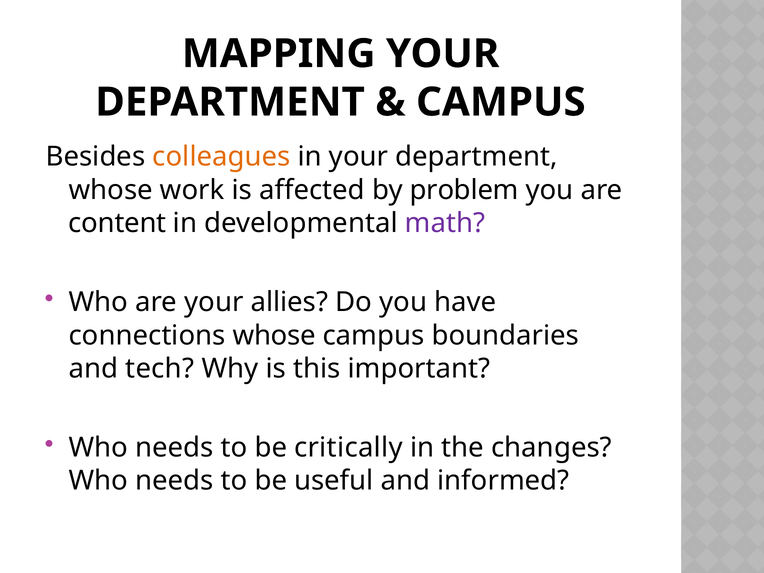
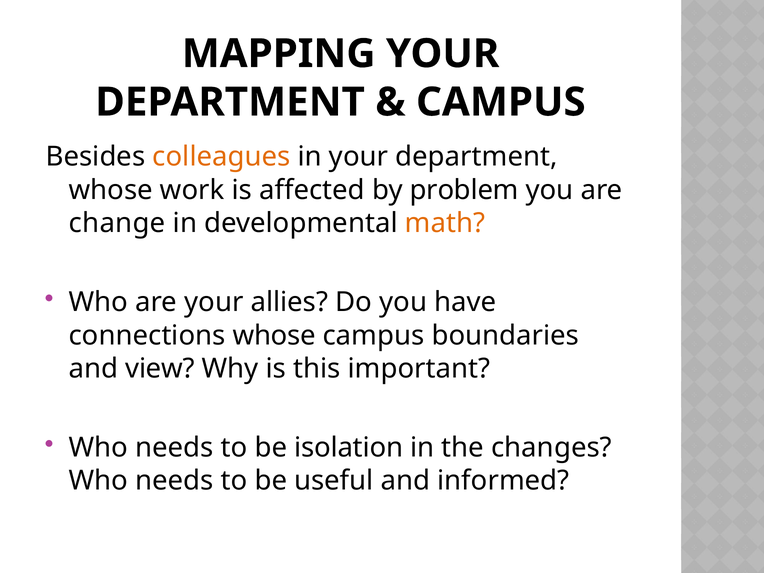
content: content -> change
math colour: purple -> orange
tech: tech -> view
critically: critically -> isolation
